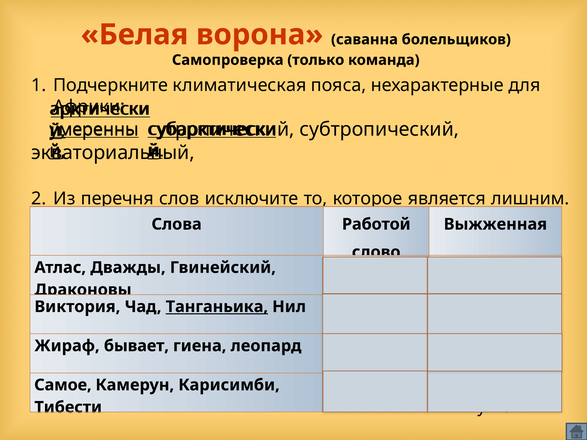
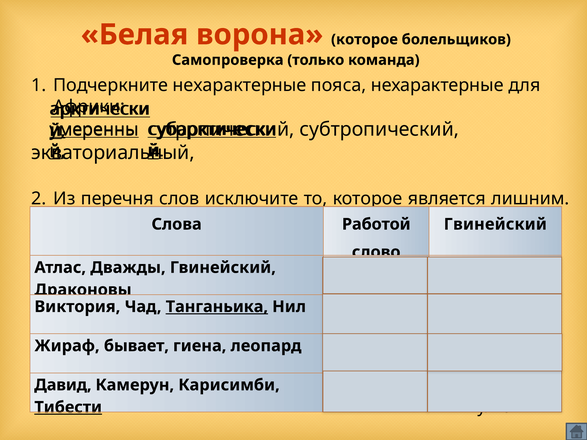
ворона саванна: саванна -> которое
Подчеркните климатическая: климатическая -> нехарактерные
Выжженная at (495, 224): Выжженная -> Гвинейский
Самое: Самое -> Давид
Тибести at (68, 408) underline: none -> present
